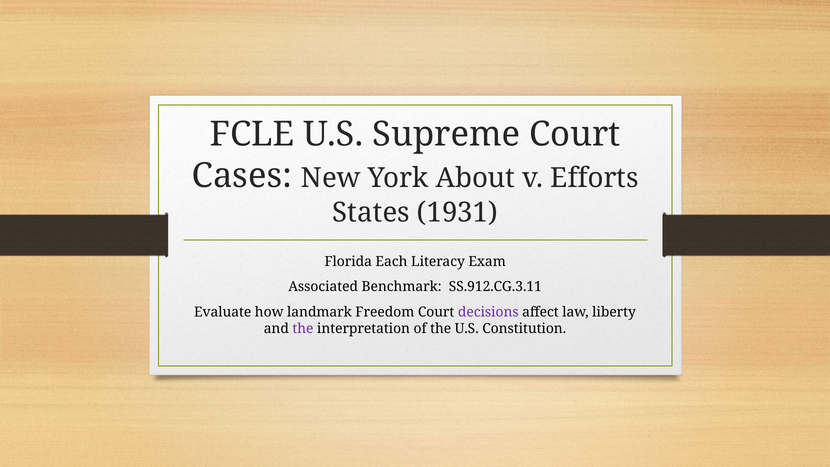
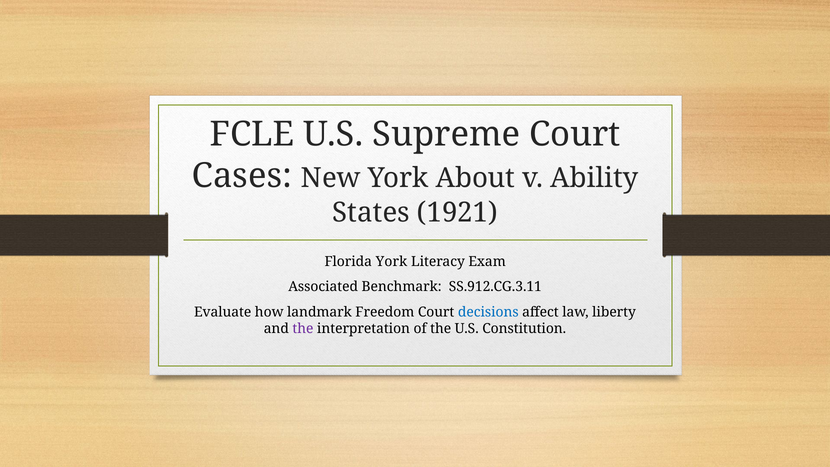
Efforts: Efforts -> Ability
1931: 1931 -> 1921
Florida Each: Each -> York
decisions colour: purple -> blue
